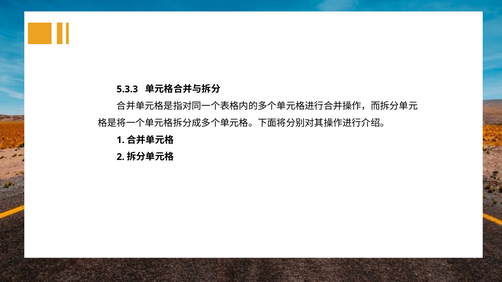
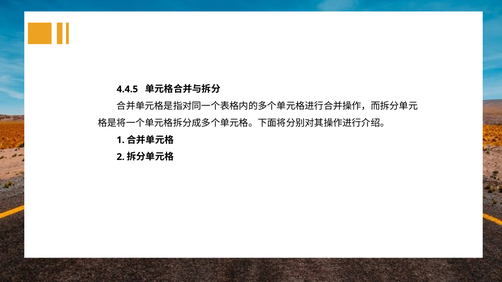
5.3.3: 5.3.3 -> 4.4.5
